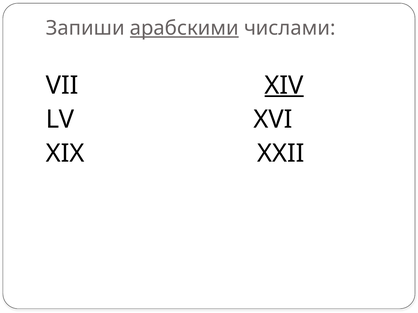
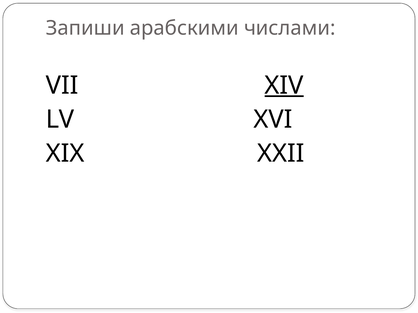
арабскими underline: present -> none
